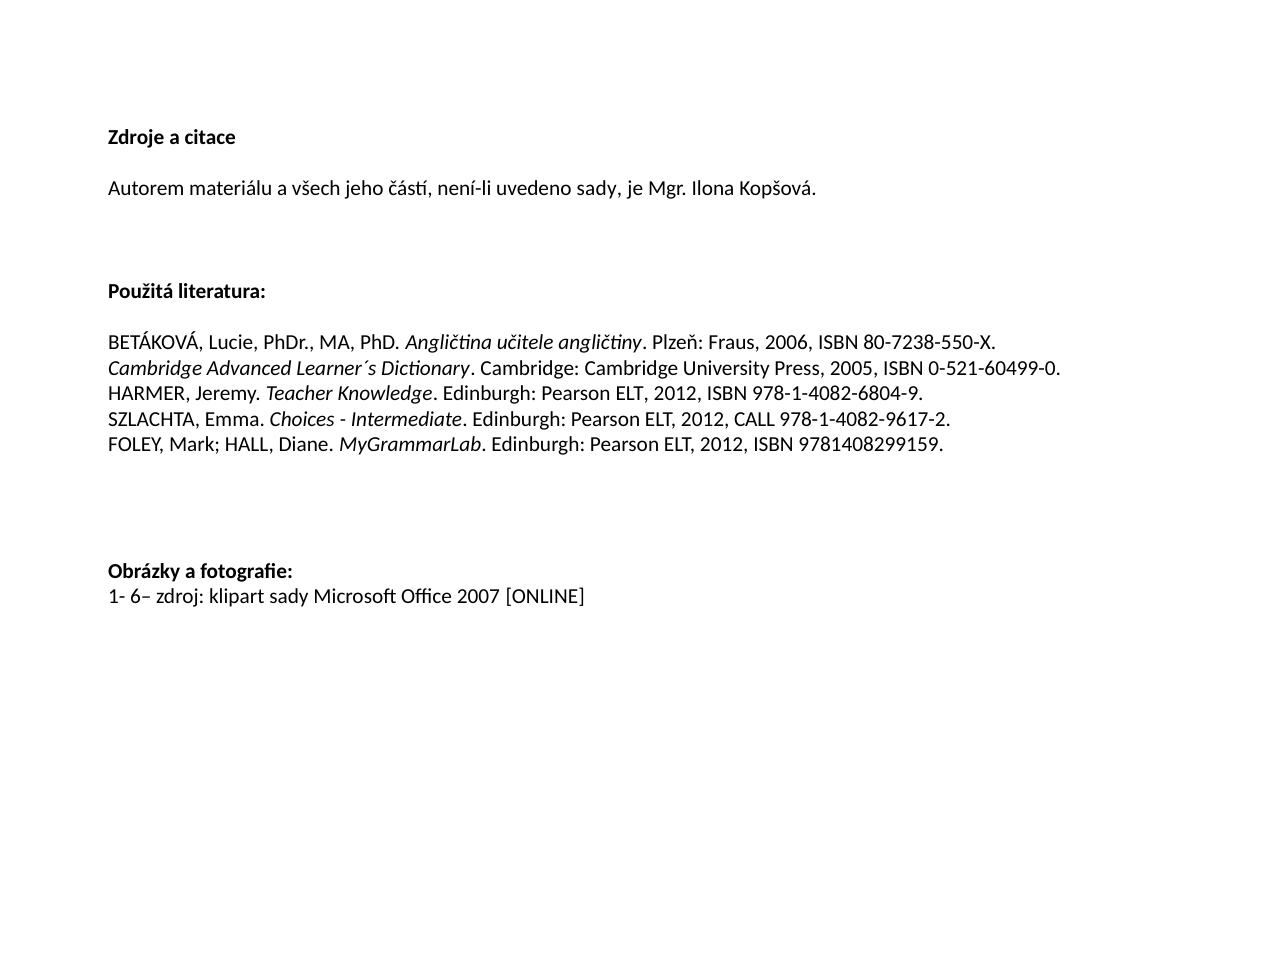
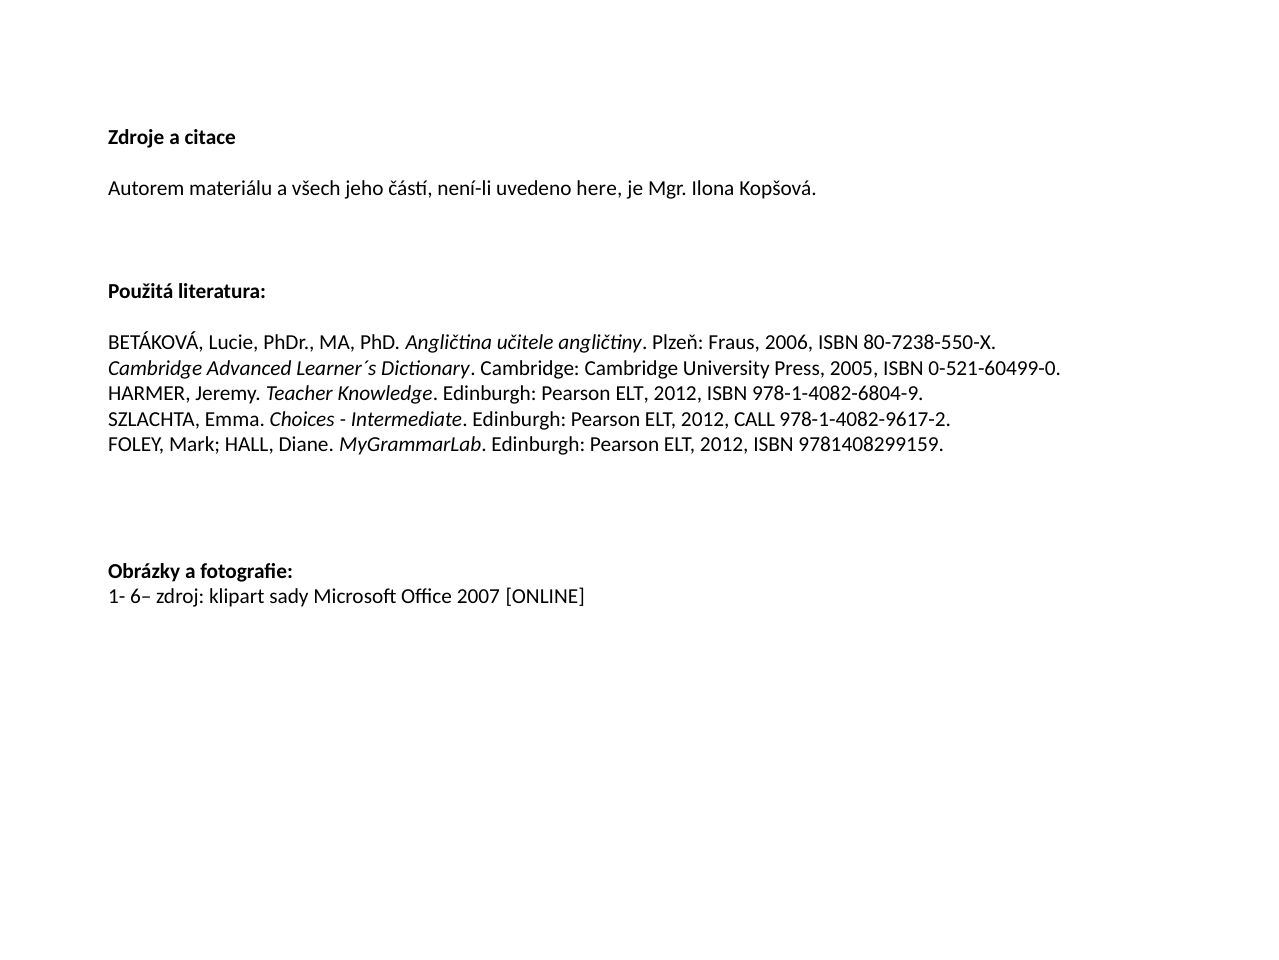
uvedeno sady: sady -> here
